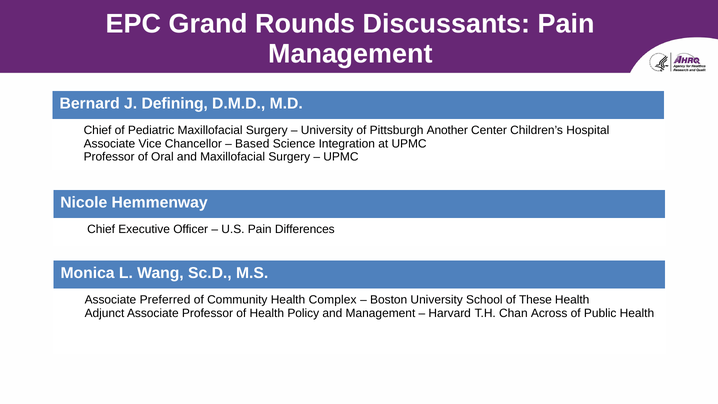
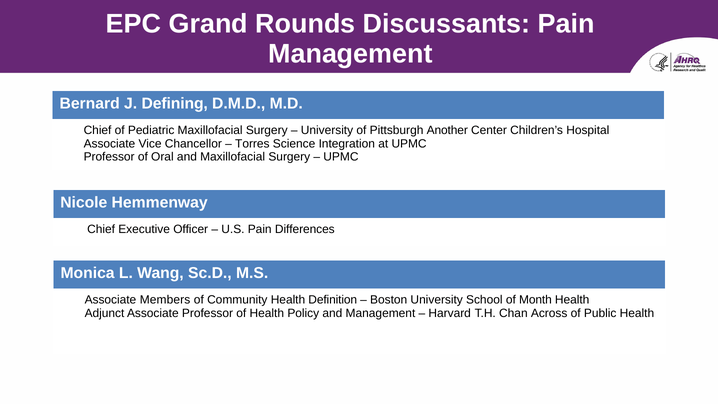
Based: Based -> Torres
Preferred: Preferred -> Members
Complex: Complex -> Definition
These: These -> Month
